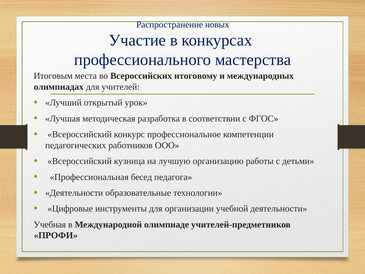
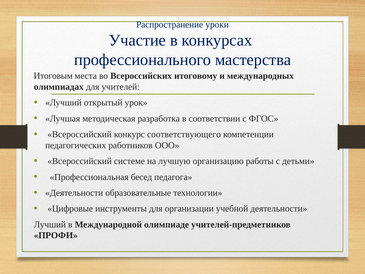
новых: новых -> уроки
профессиональное: профессиональное -> соответствующего
кузница: кузница -> системе
Учебная at (50, 224): Учебная -> Лучший
